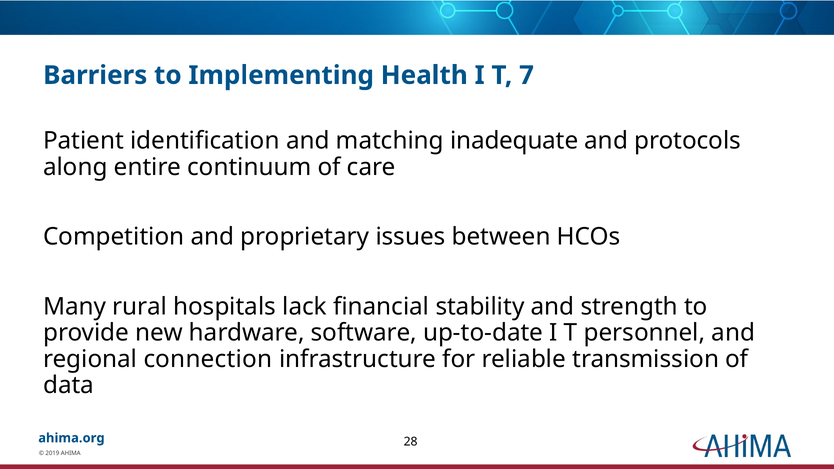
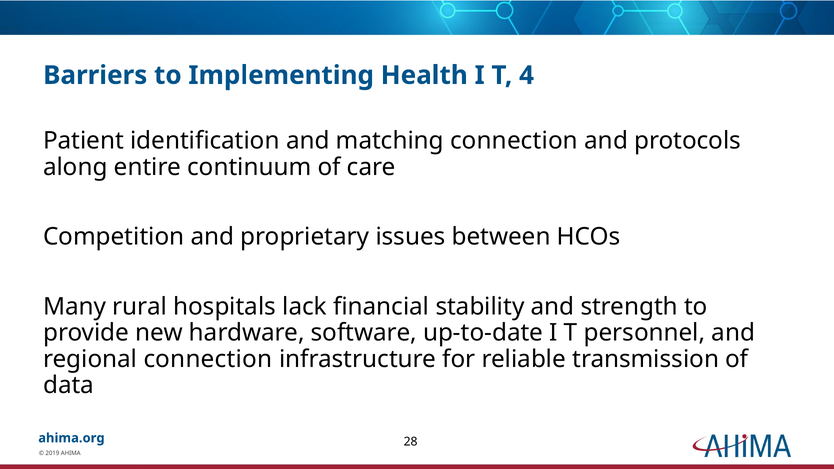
7: 7 -> 4
matching inadequate: inadequate -> connection
